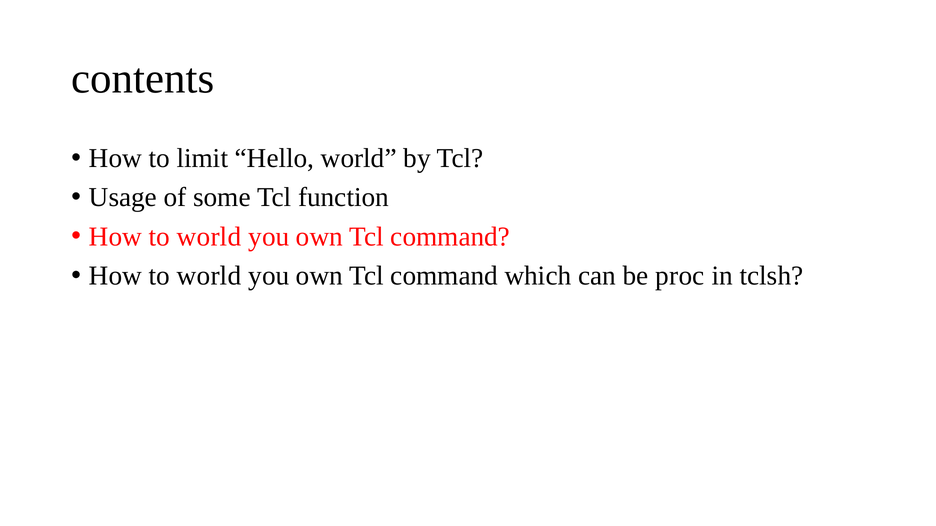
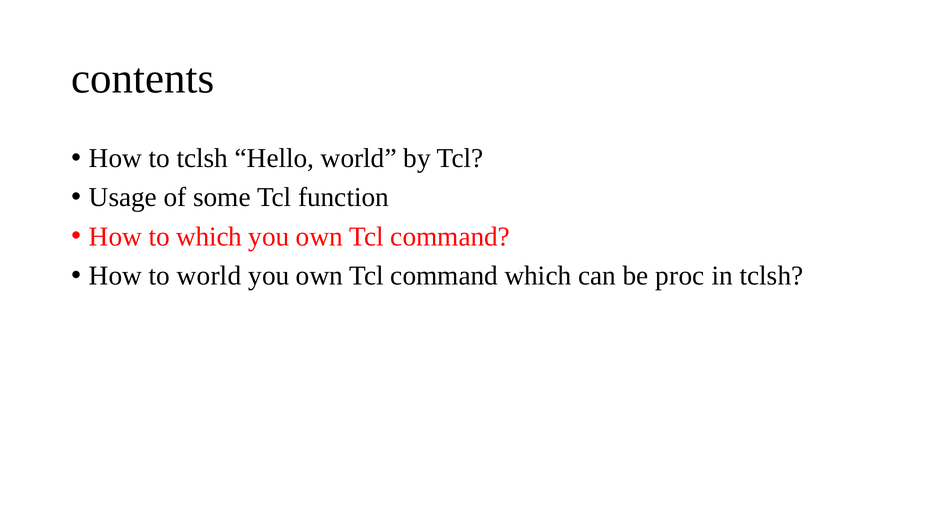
to limit: limit -> tclsh
world at (209, 237): world -> which
